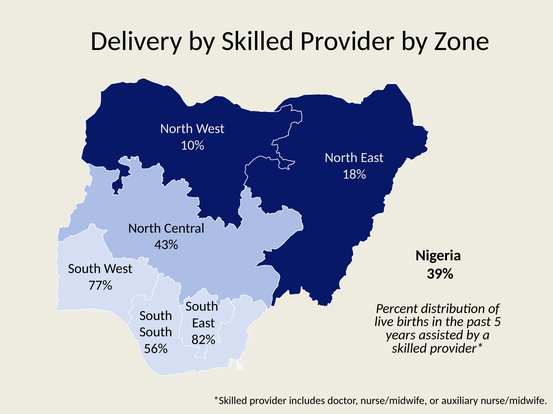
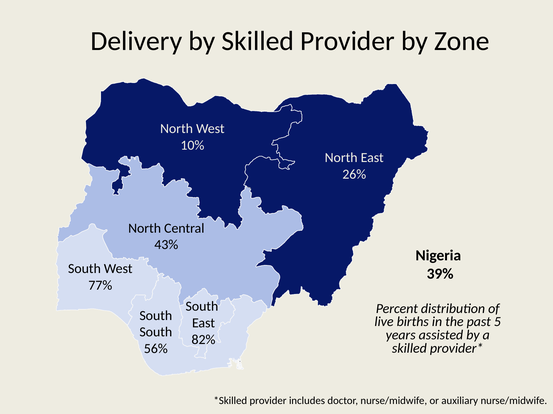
18%: 18% -> 26%
